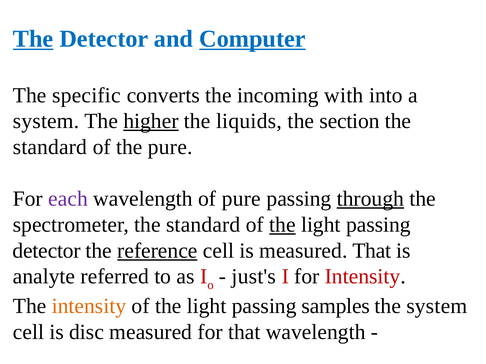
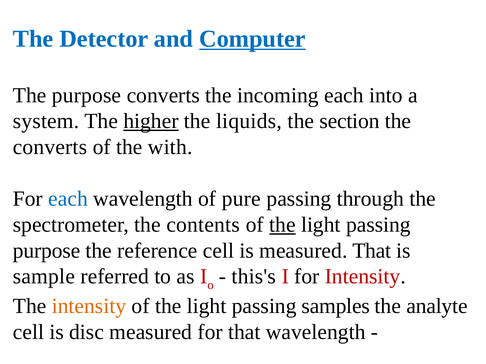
The at (33, 39) underline: present -> none
The specific: specific -> purpose
incoming with: with -> each
standard at (50, 147): standard -> converts
the pure: pure -> with
each at (68, 199) colour: purple -> blue
through underline: present -> none
spectrometer the standard: standard -> contents
detector at (47, 251): detector -> purpose
reference underline: present -> none
analyte: analyte -> sample
just's: just's -> this's
the system: system -> analyte
